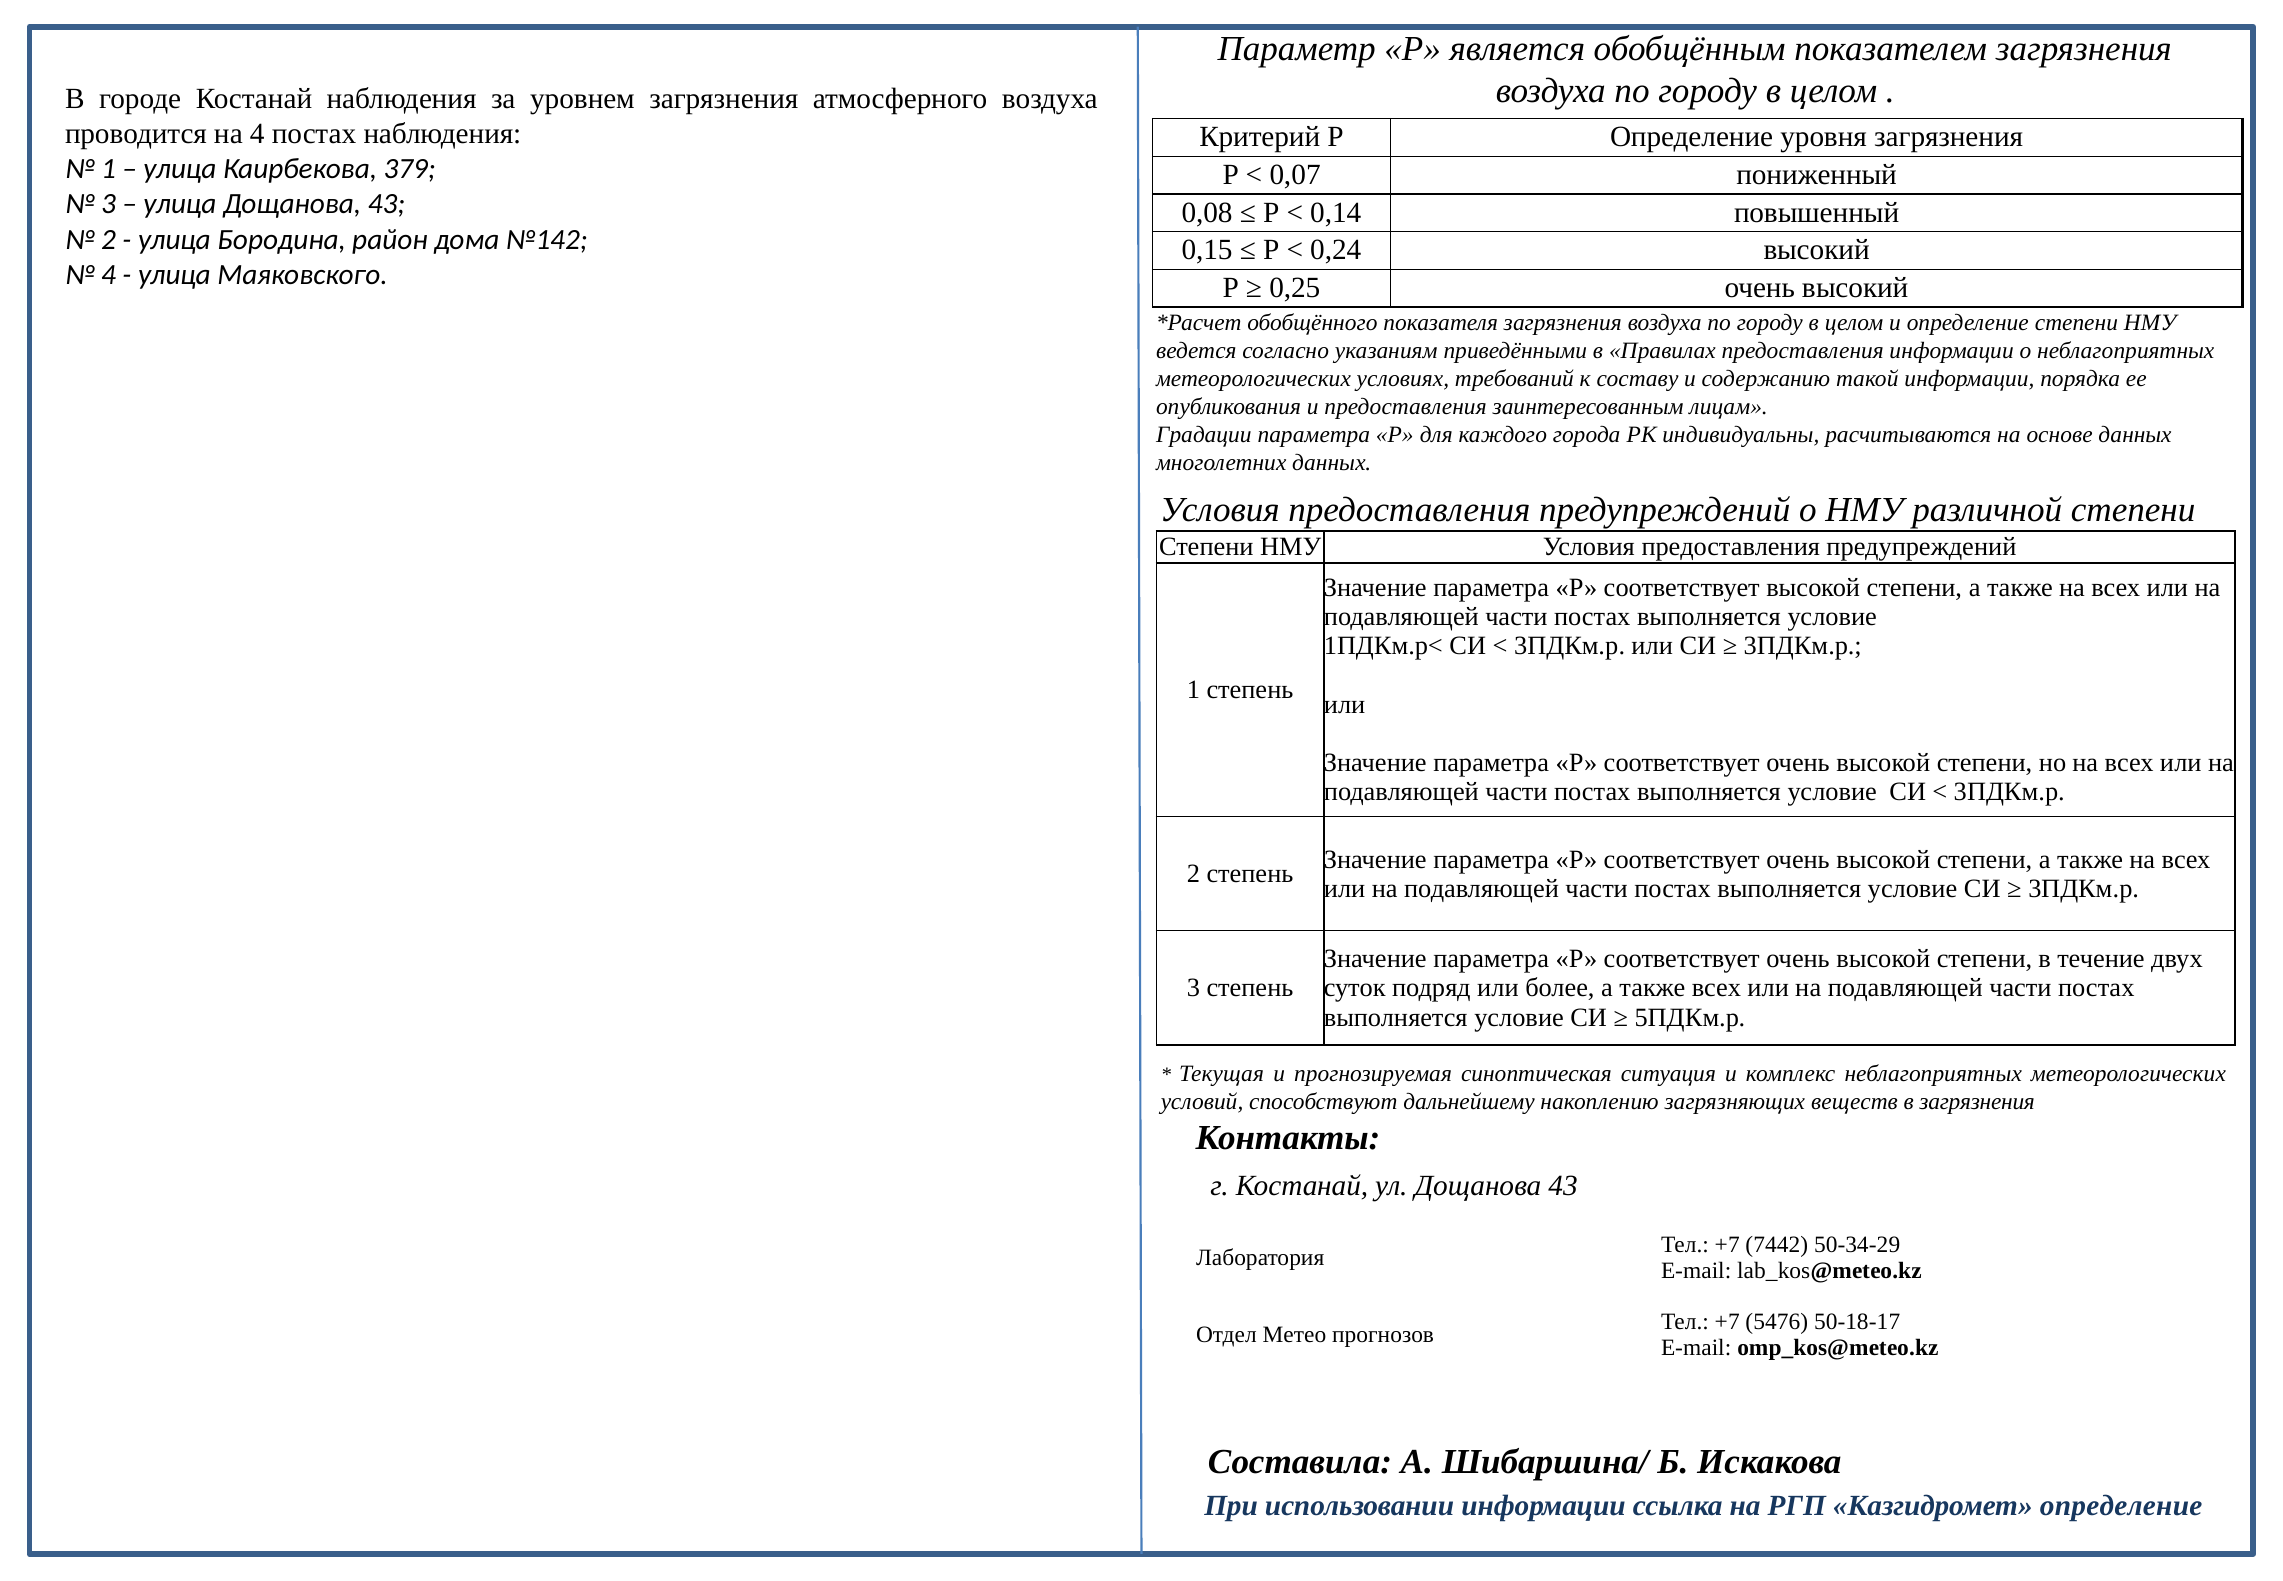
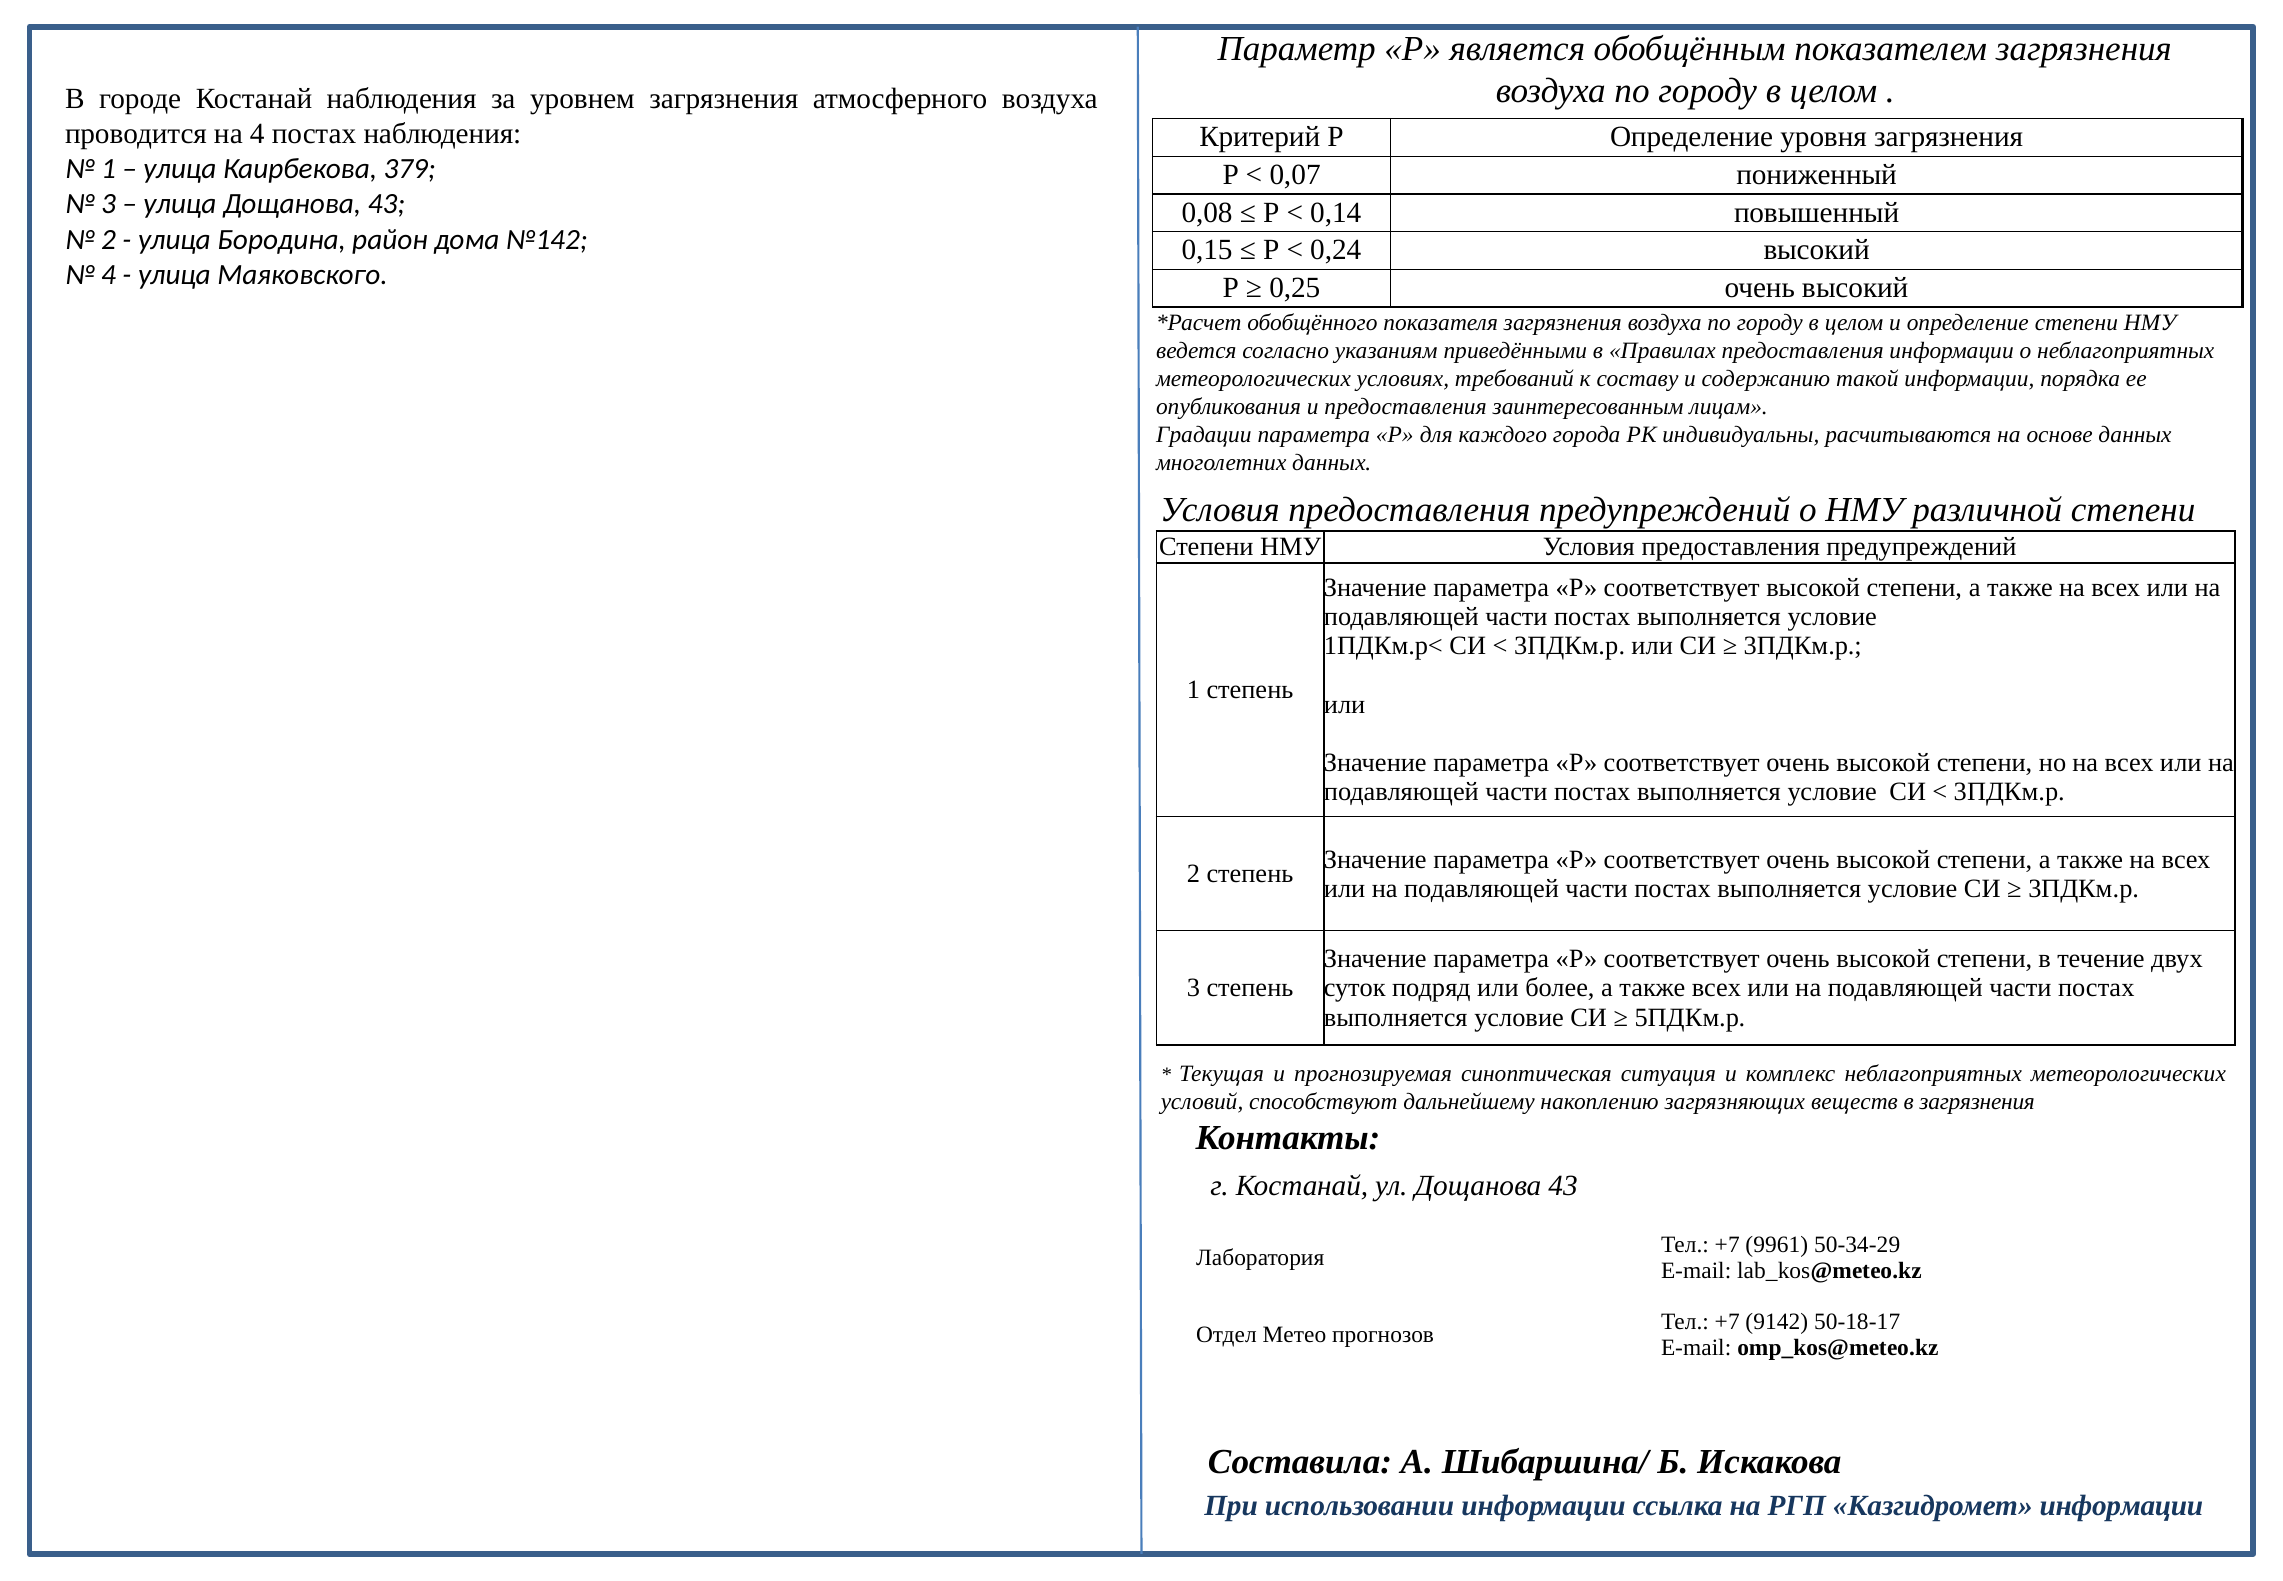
7442: 7442 -> 9961
5476: 5476 -> 9142
Казгидромет определение: определение -> информации
